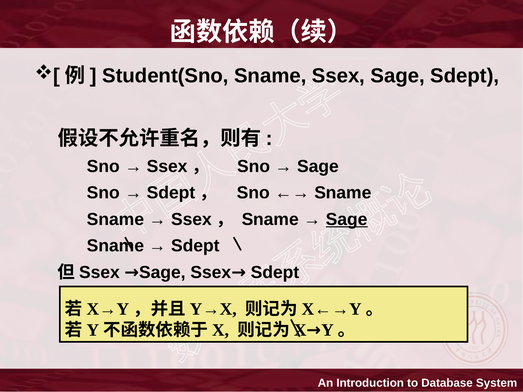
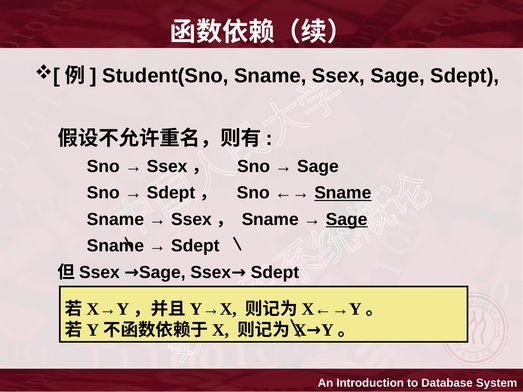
Sname at (343, 193) underline: none -> present
